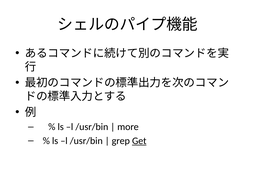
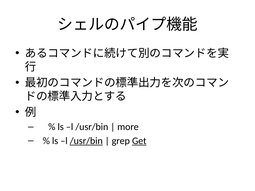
/usr/bin at (86, 141) underline: none -> present
